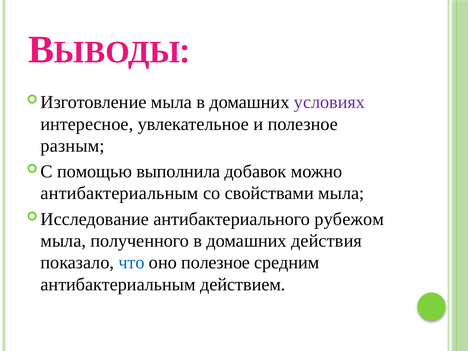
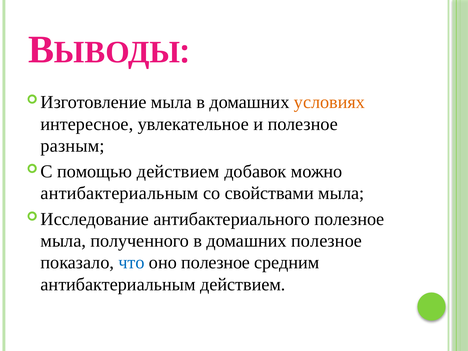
условиях colour: purple -> orange
помощью выполнила: выполнила -> действием
антибактериального рубежом: рубежом -> полезное
домашних действия: действия -> полезное
